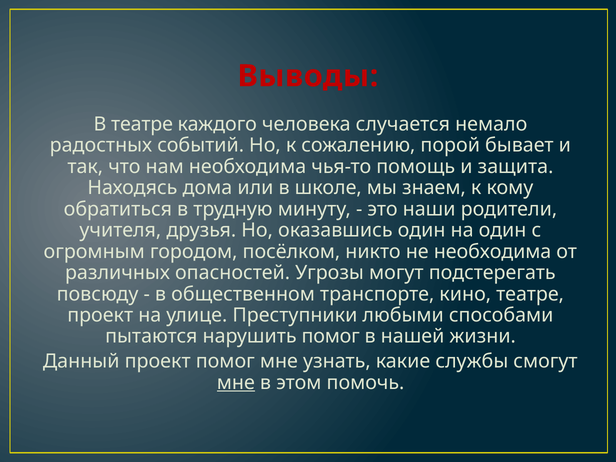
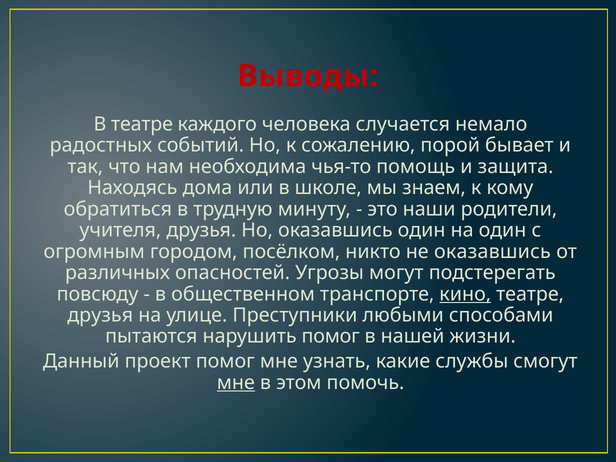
не необходима: необходима -> оказавшись
кино underline: none -> present
проект at (100, 315): проект -> друзья
